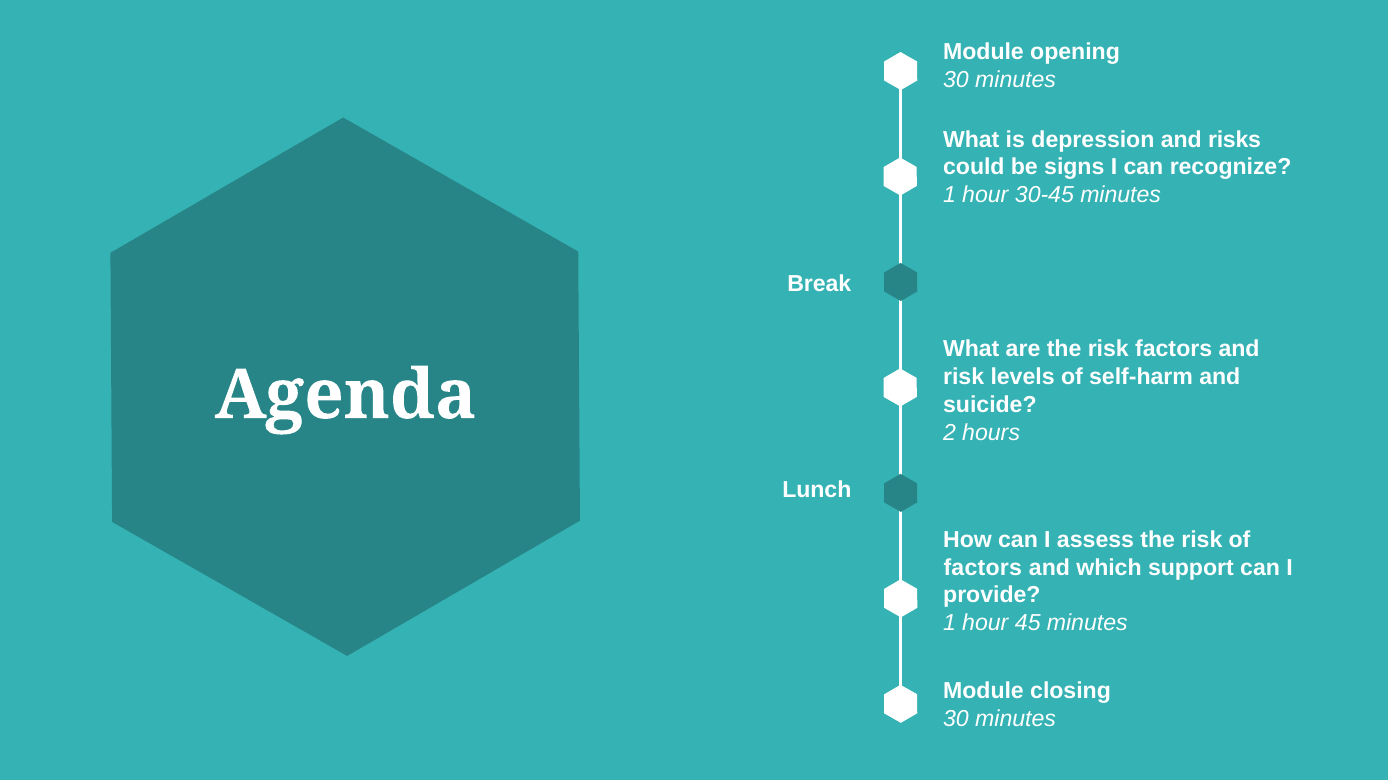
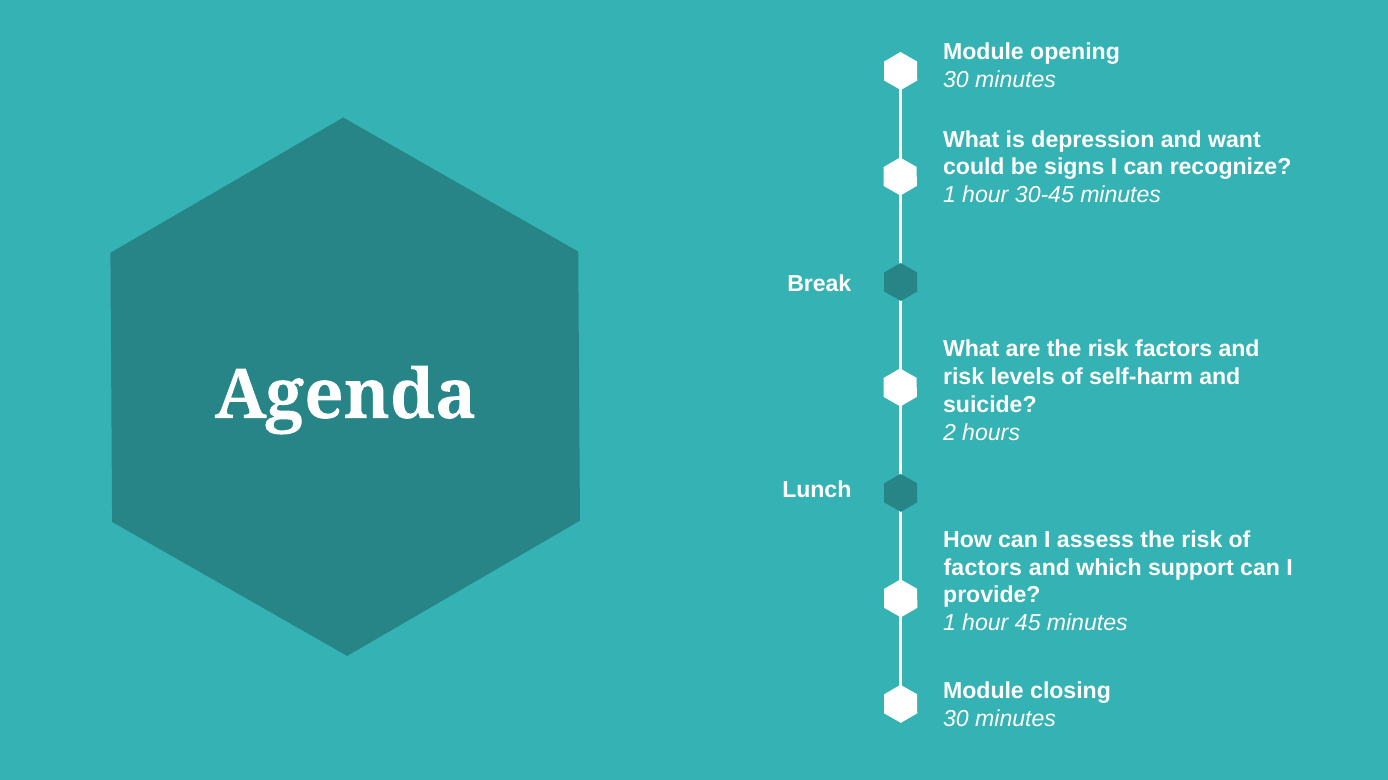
risks: risks -> want
